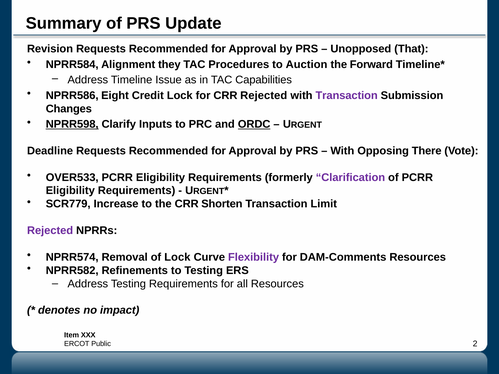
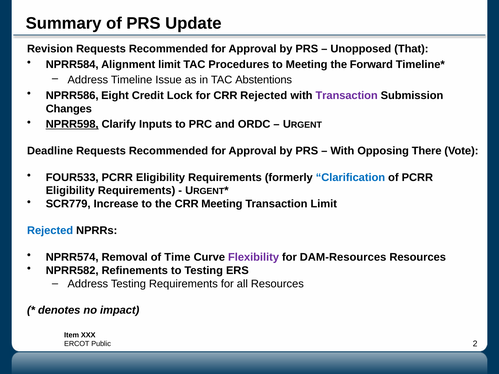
Alignment they: they -> limit
to Auction: Auction -> Meeting
Capabilities: Capabilities -> Abstentions
ORDC underline: present -> none
OVER533: OVER533 -> FOUR533
Clarification colour: purple -> blue
CRR Shorten: Shorten -> Meeting
Rejected at (50, 231) colour: purple -> blue
of Lock: Lock -> Time
DAM-Comments: DAM-Comments -> DAM-Resources
